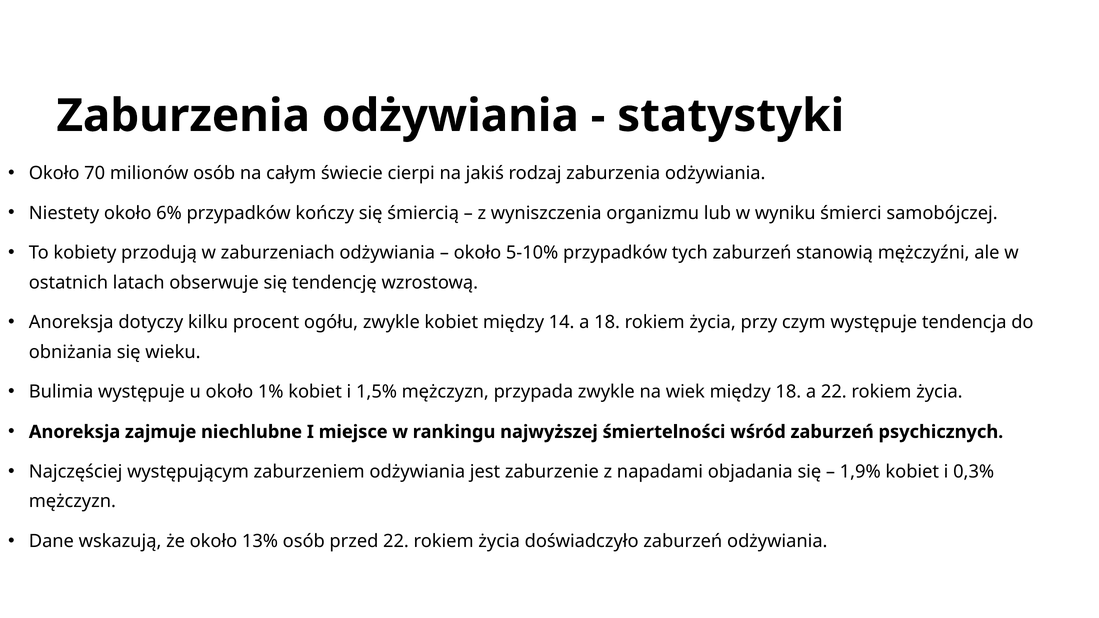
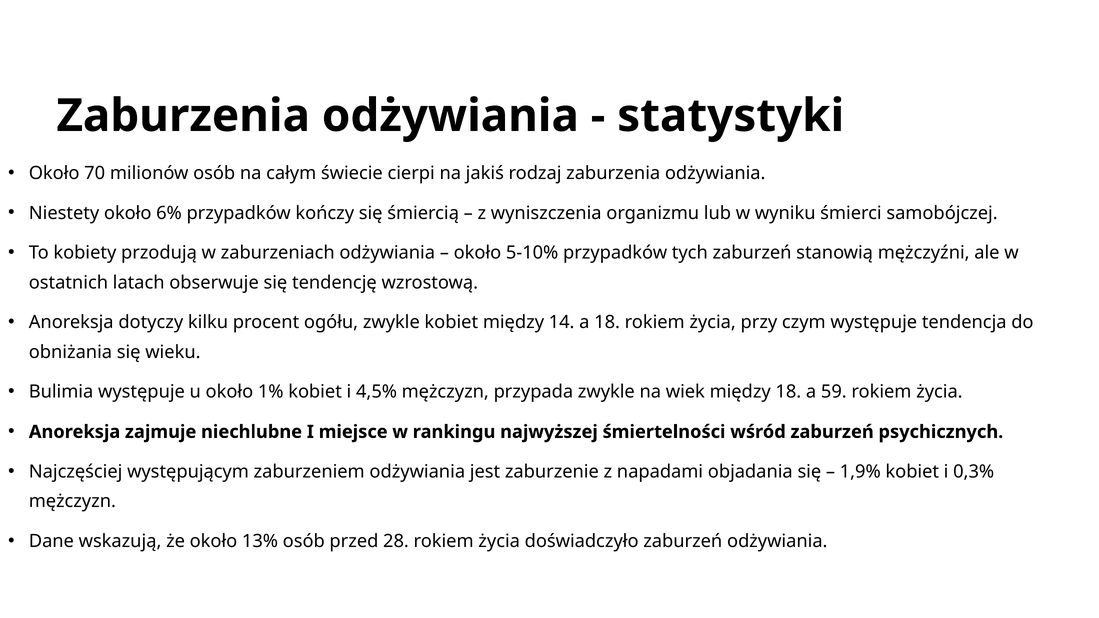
1,5%: 1,5% -> 4,5%
a 22: 22 -> 59
przed 22: 22 -> 28
